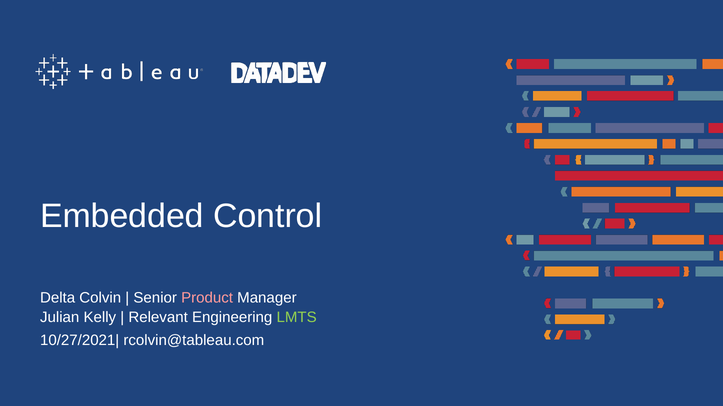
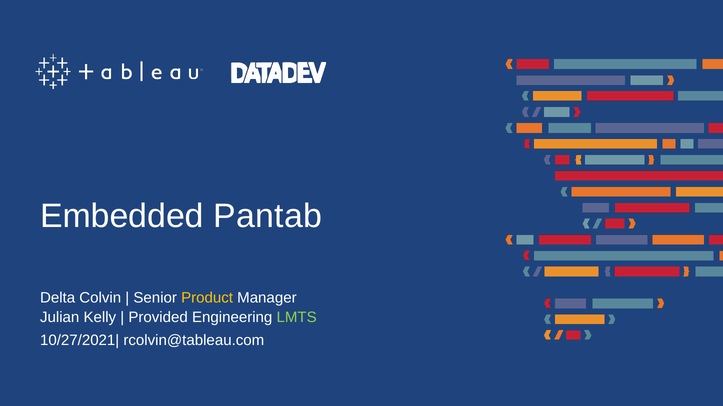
Control: Control -> Pantab
Product colour: pink -> yellow
Relevant: Relevant -> Provided
